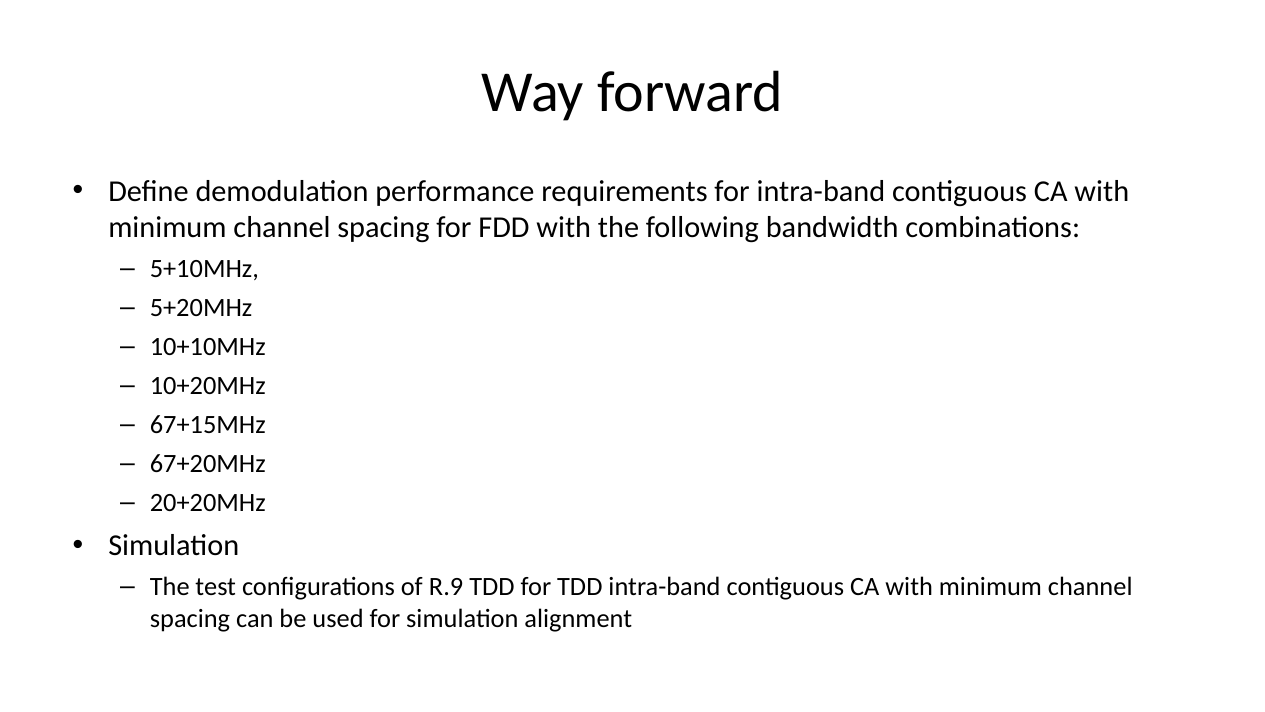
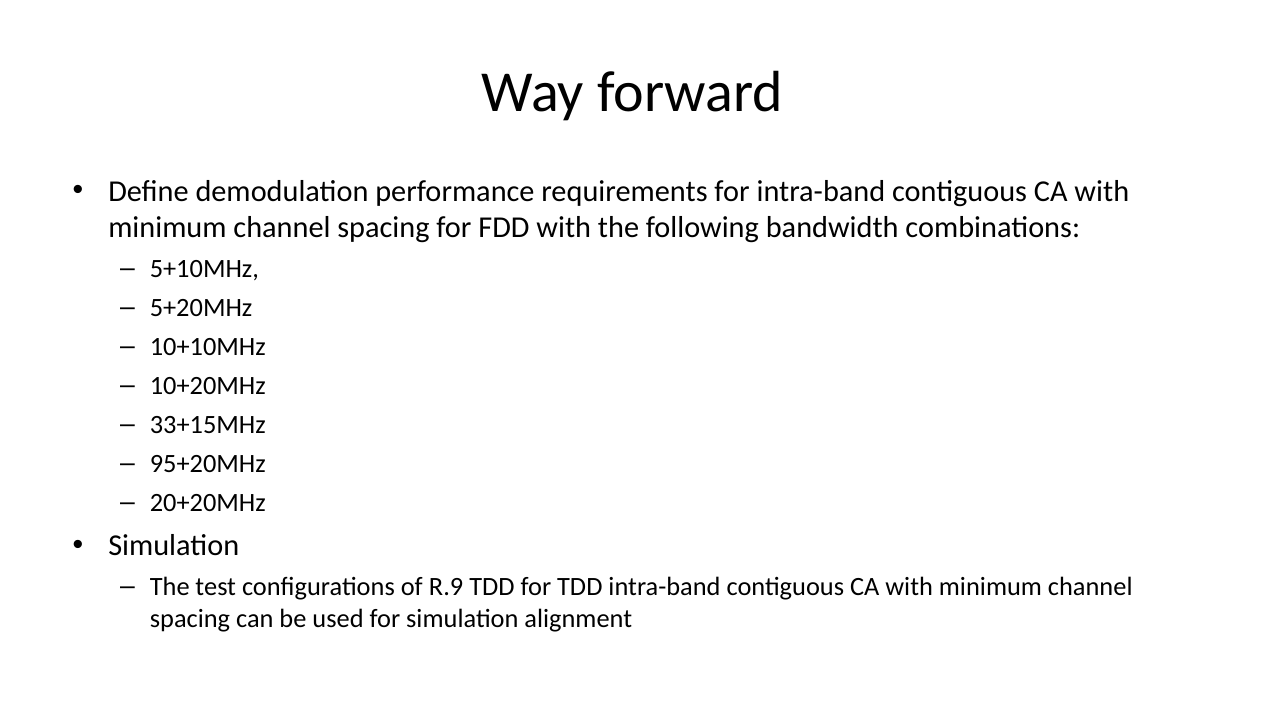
67+15MHz: 67+15MHz -> 33+15MHz
67+20MHz: 67+20MHz -> 95+20MHz
